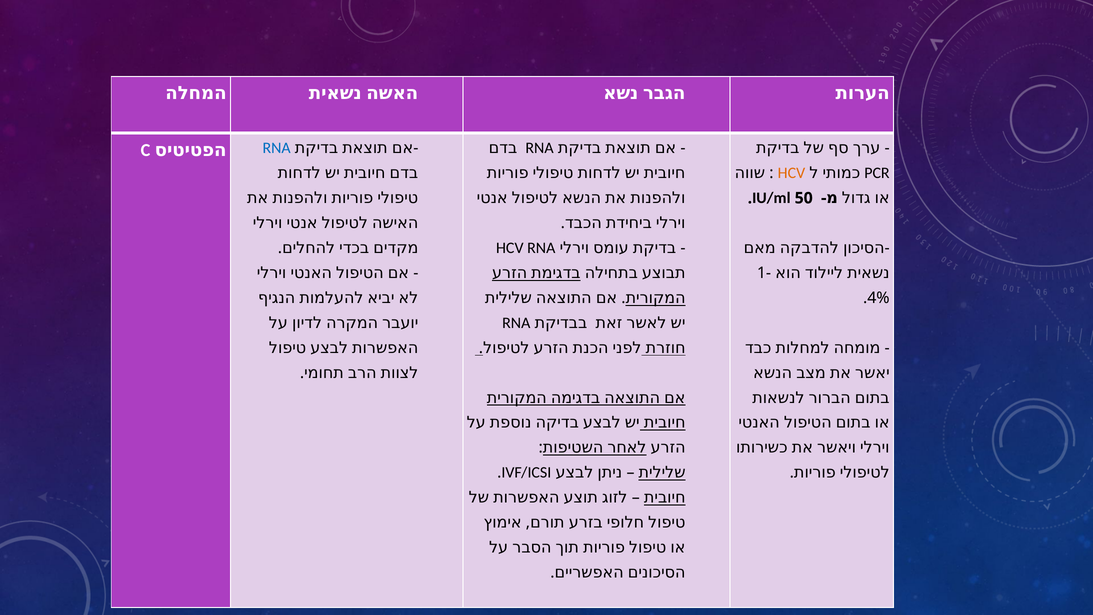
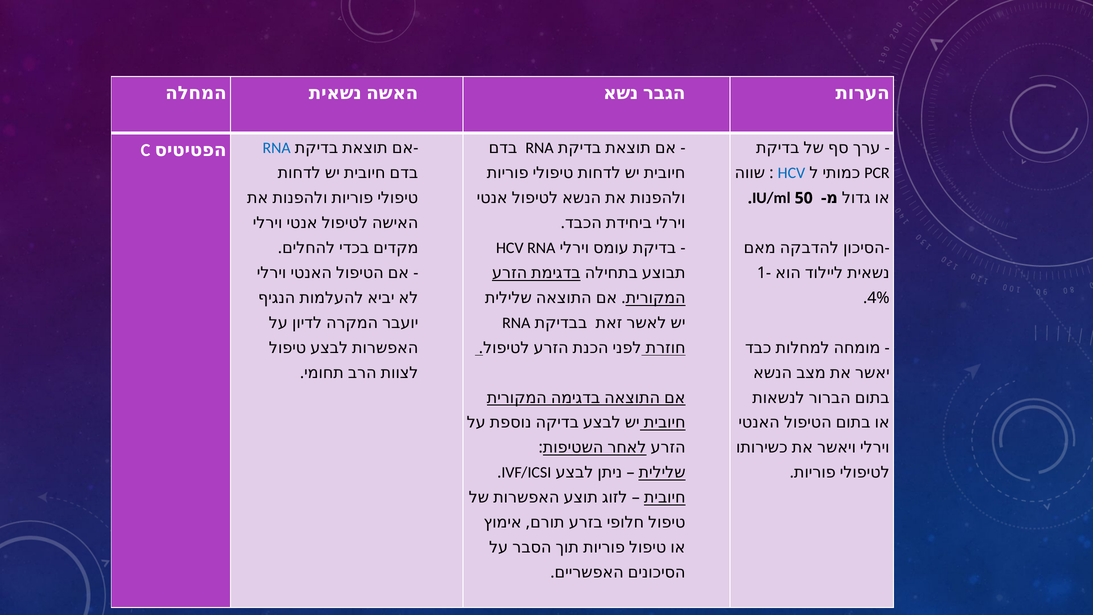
HCV at (791, 173) colour: orange -> blue
